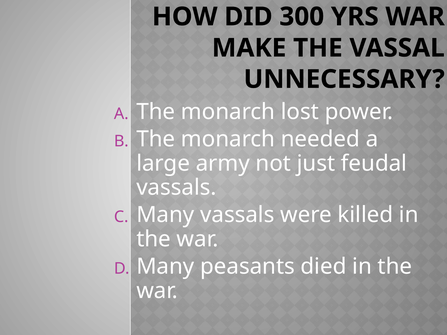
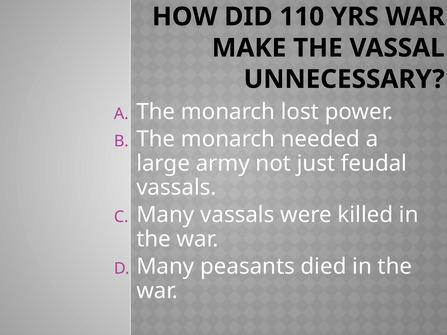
300: 300 -> 110
